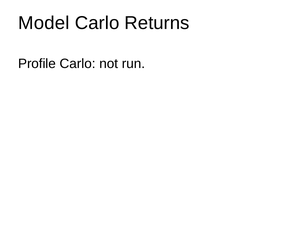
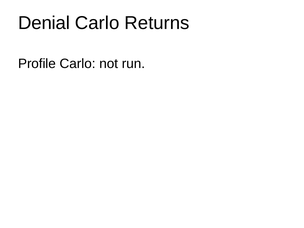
Model: Model -> Denial
